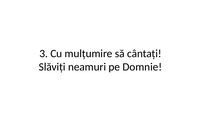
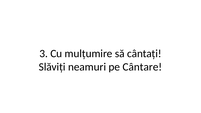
Domnie: Domnie -> Cântare
